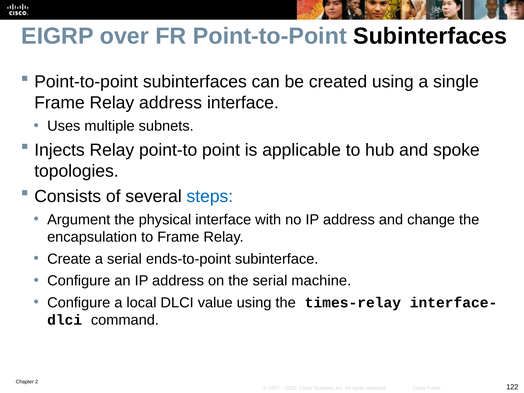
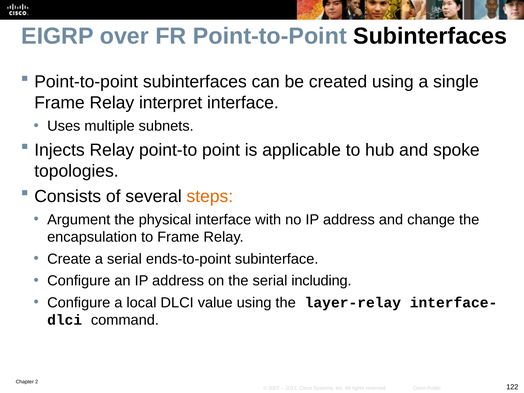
Relay address: address -> interpret
steps colour: blue -> orange
machine: machine -> including
times-relay: times-relay -> layer-relay
